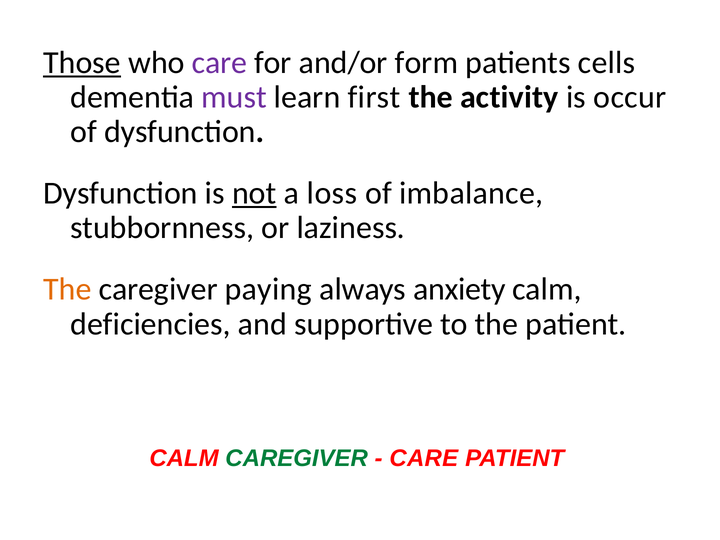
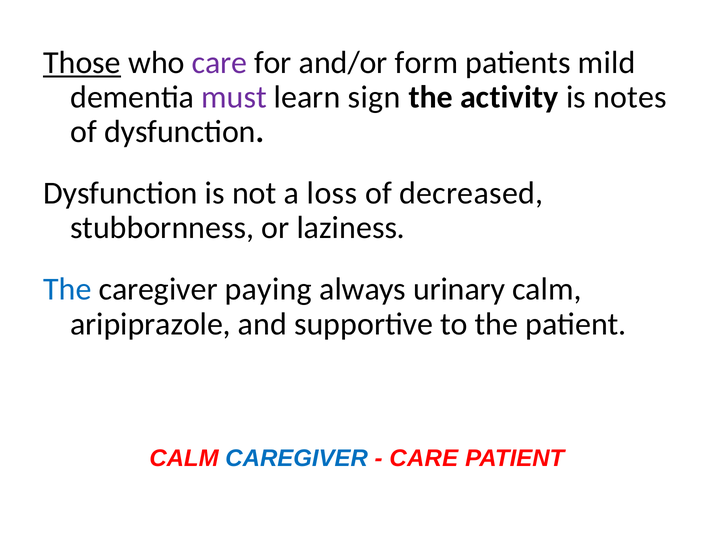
cells: cells -> mild
first: first -> sign
occur: occur -> notes
not underline: present -> none
imbalance: imbalance -> decreased
The at (67, 289) colour: orange -> blue
anxiety: anxiety -> urinary
deficiencies: deficiencies -> aripiprazole
CAREGIVER at (297, 458) colour: green -> blue
